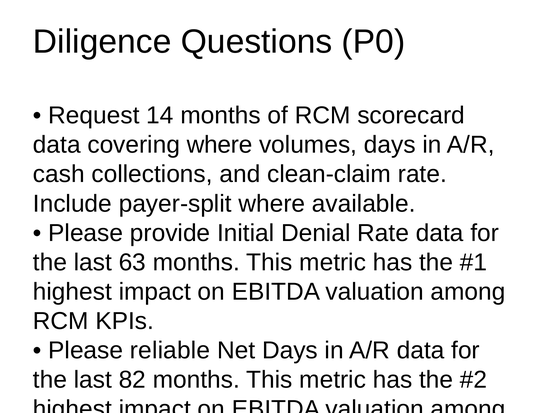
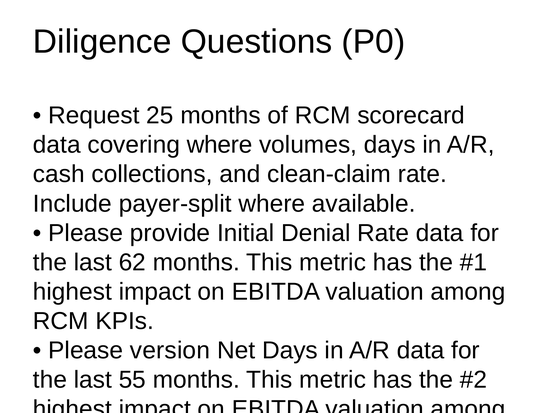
14: 14 -> 25
63: 63 -> 62
reliable: reliable -> version
82: 82 -> 55
